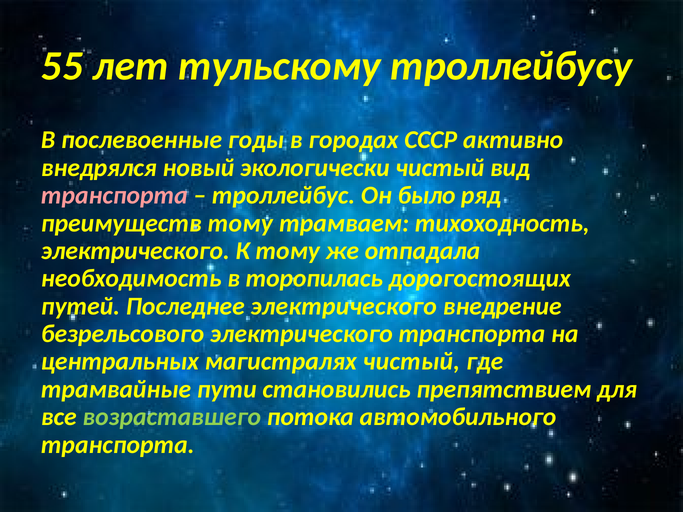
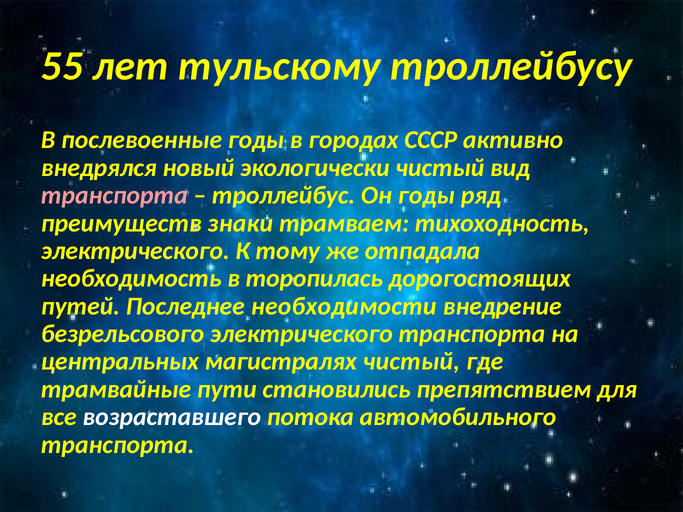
Он было: было -> годы
преимуществ тому: тому -> знаки
Последнее электрического: электрического -> необходимости
возраставшего colour: light green -> white
